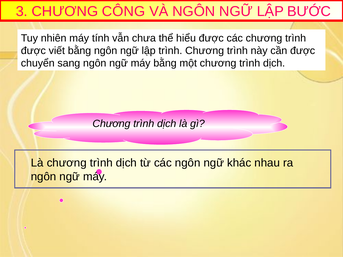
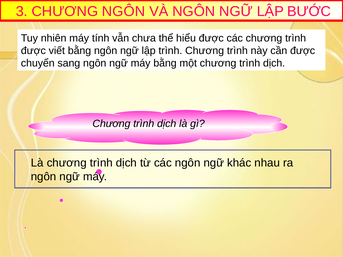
CHƯƠNG CÔNG: CÔNG -> NGÔN
